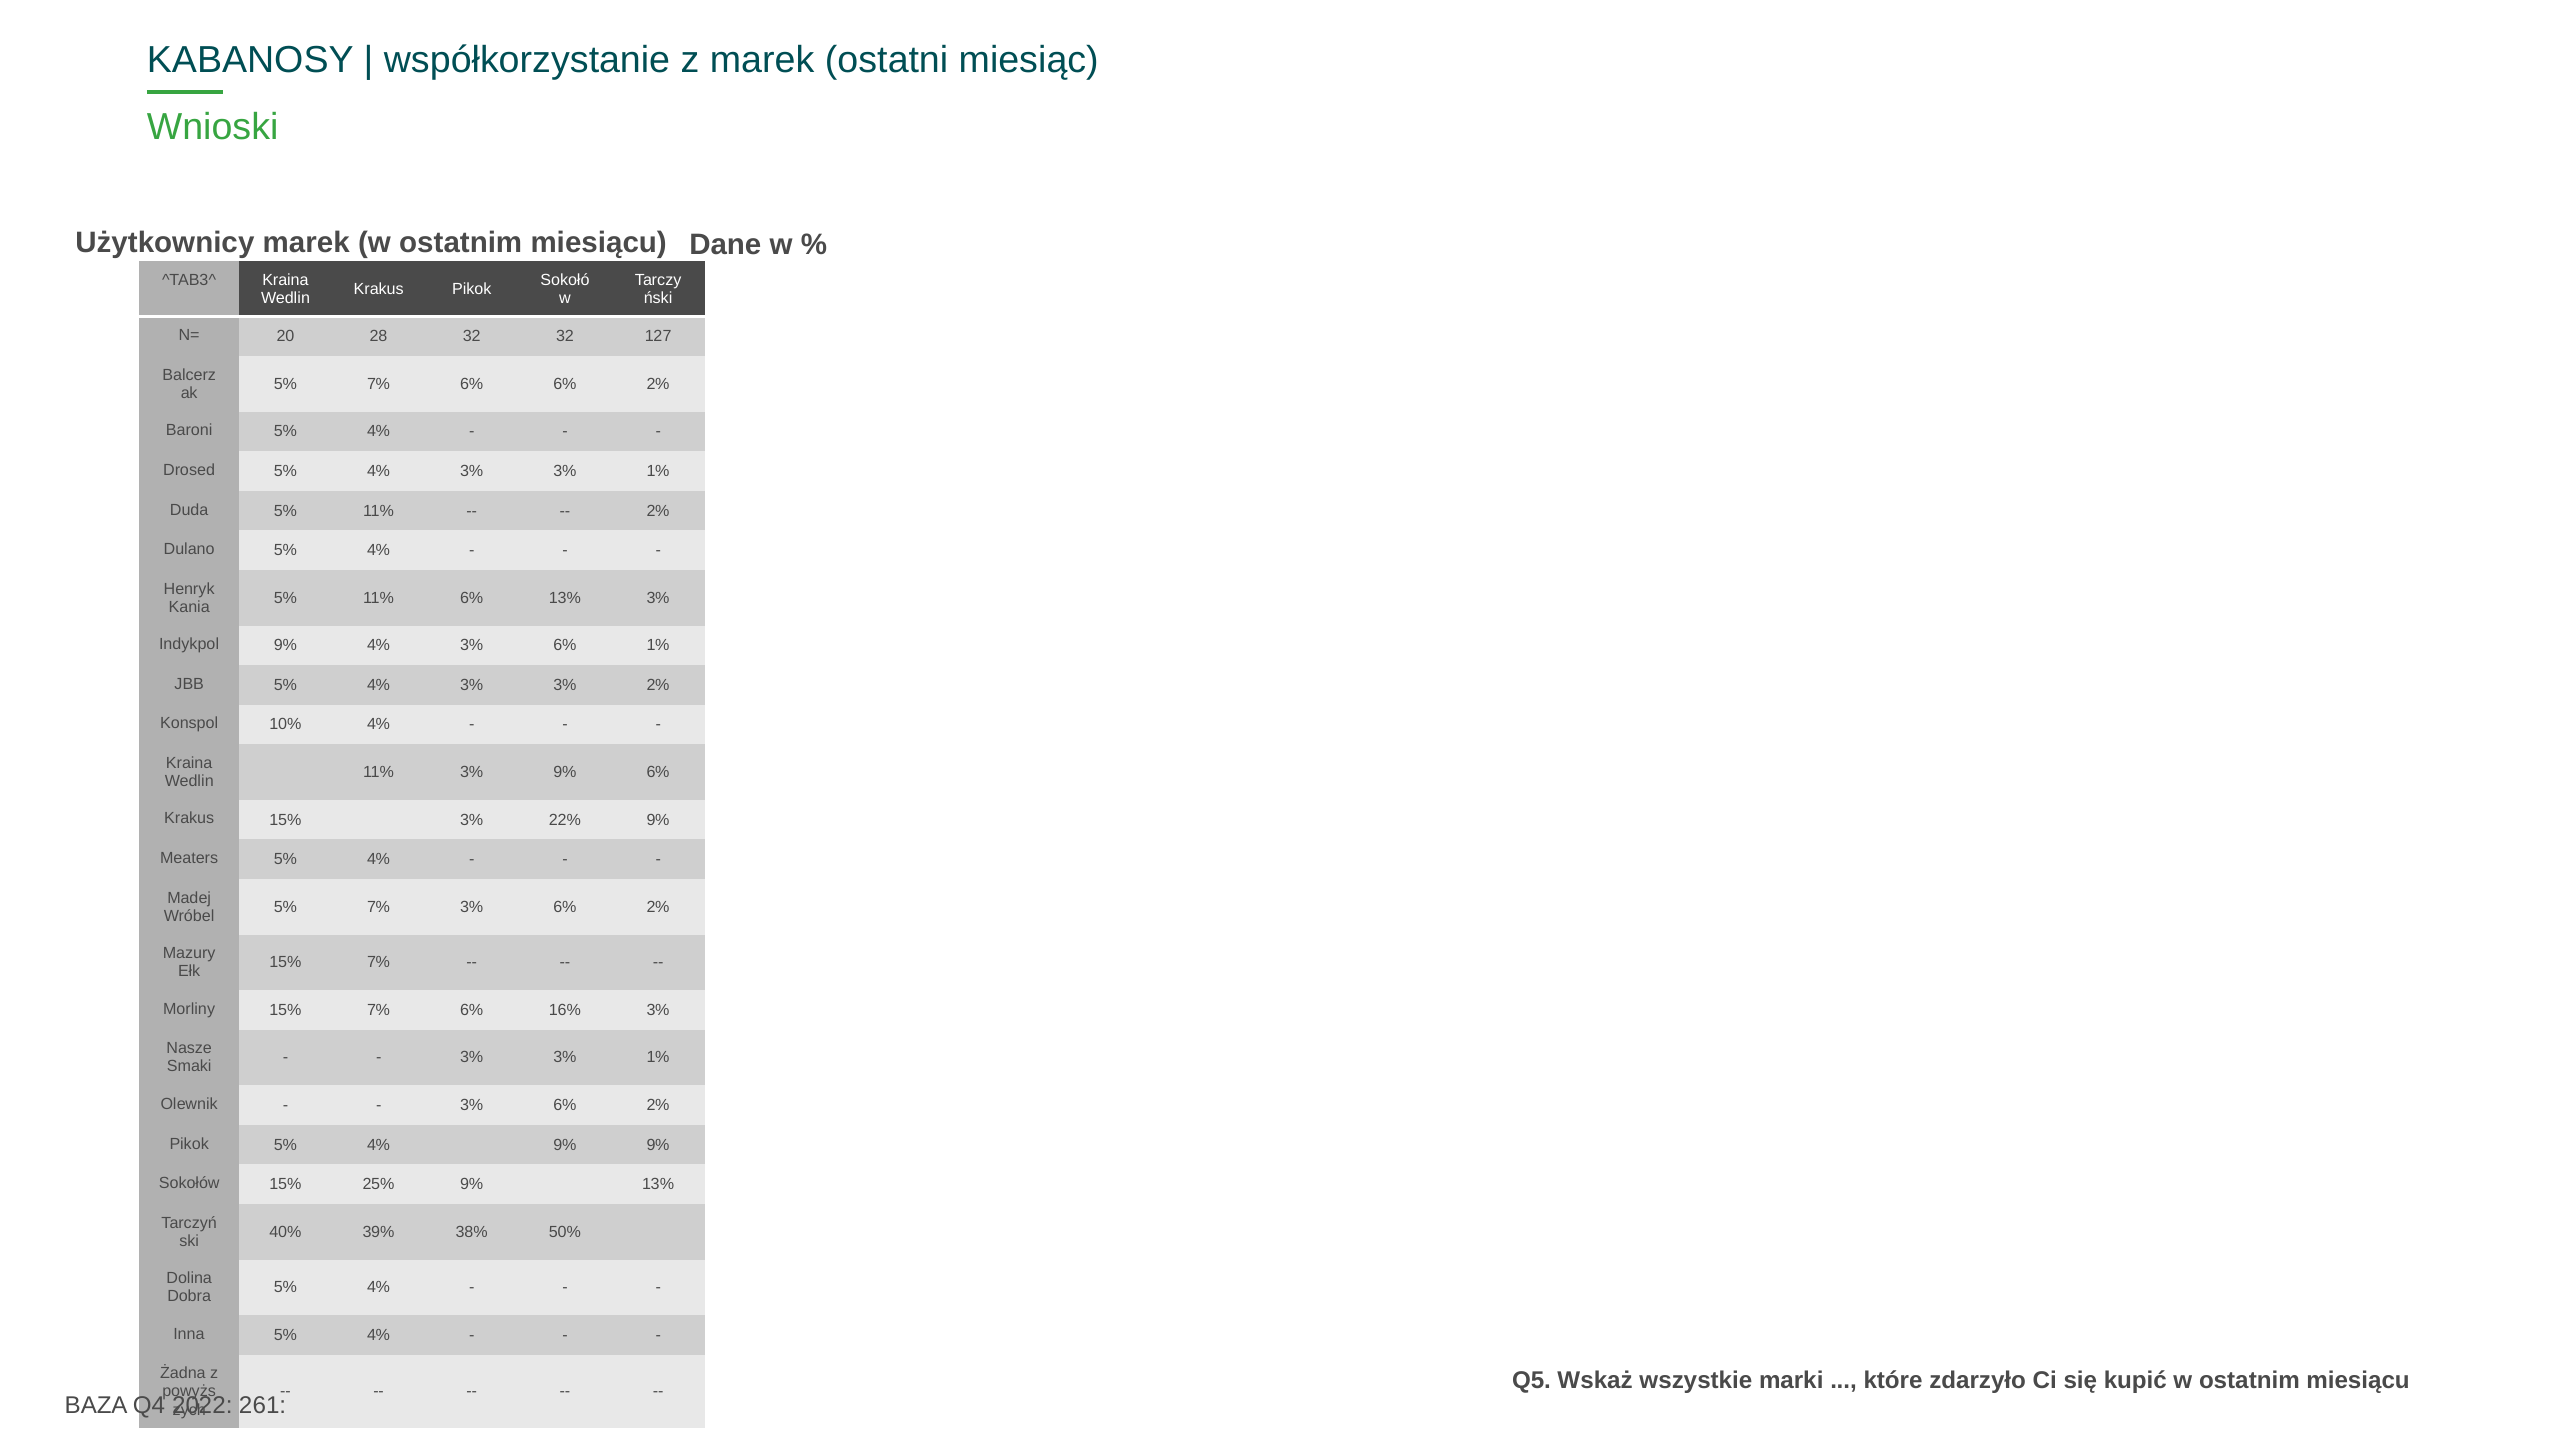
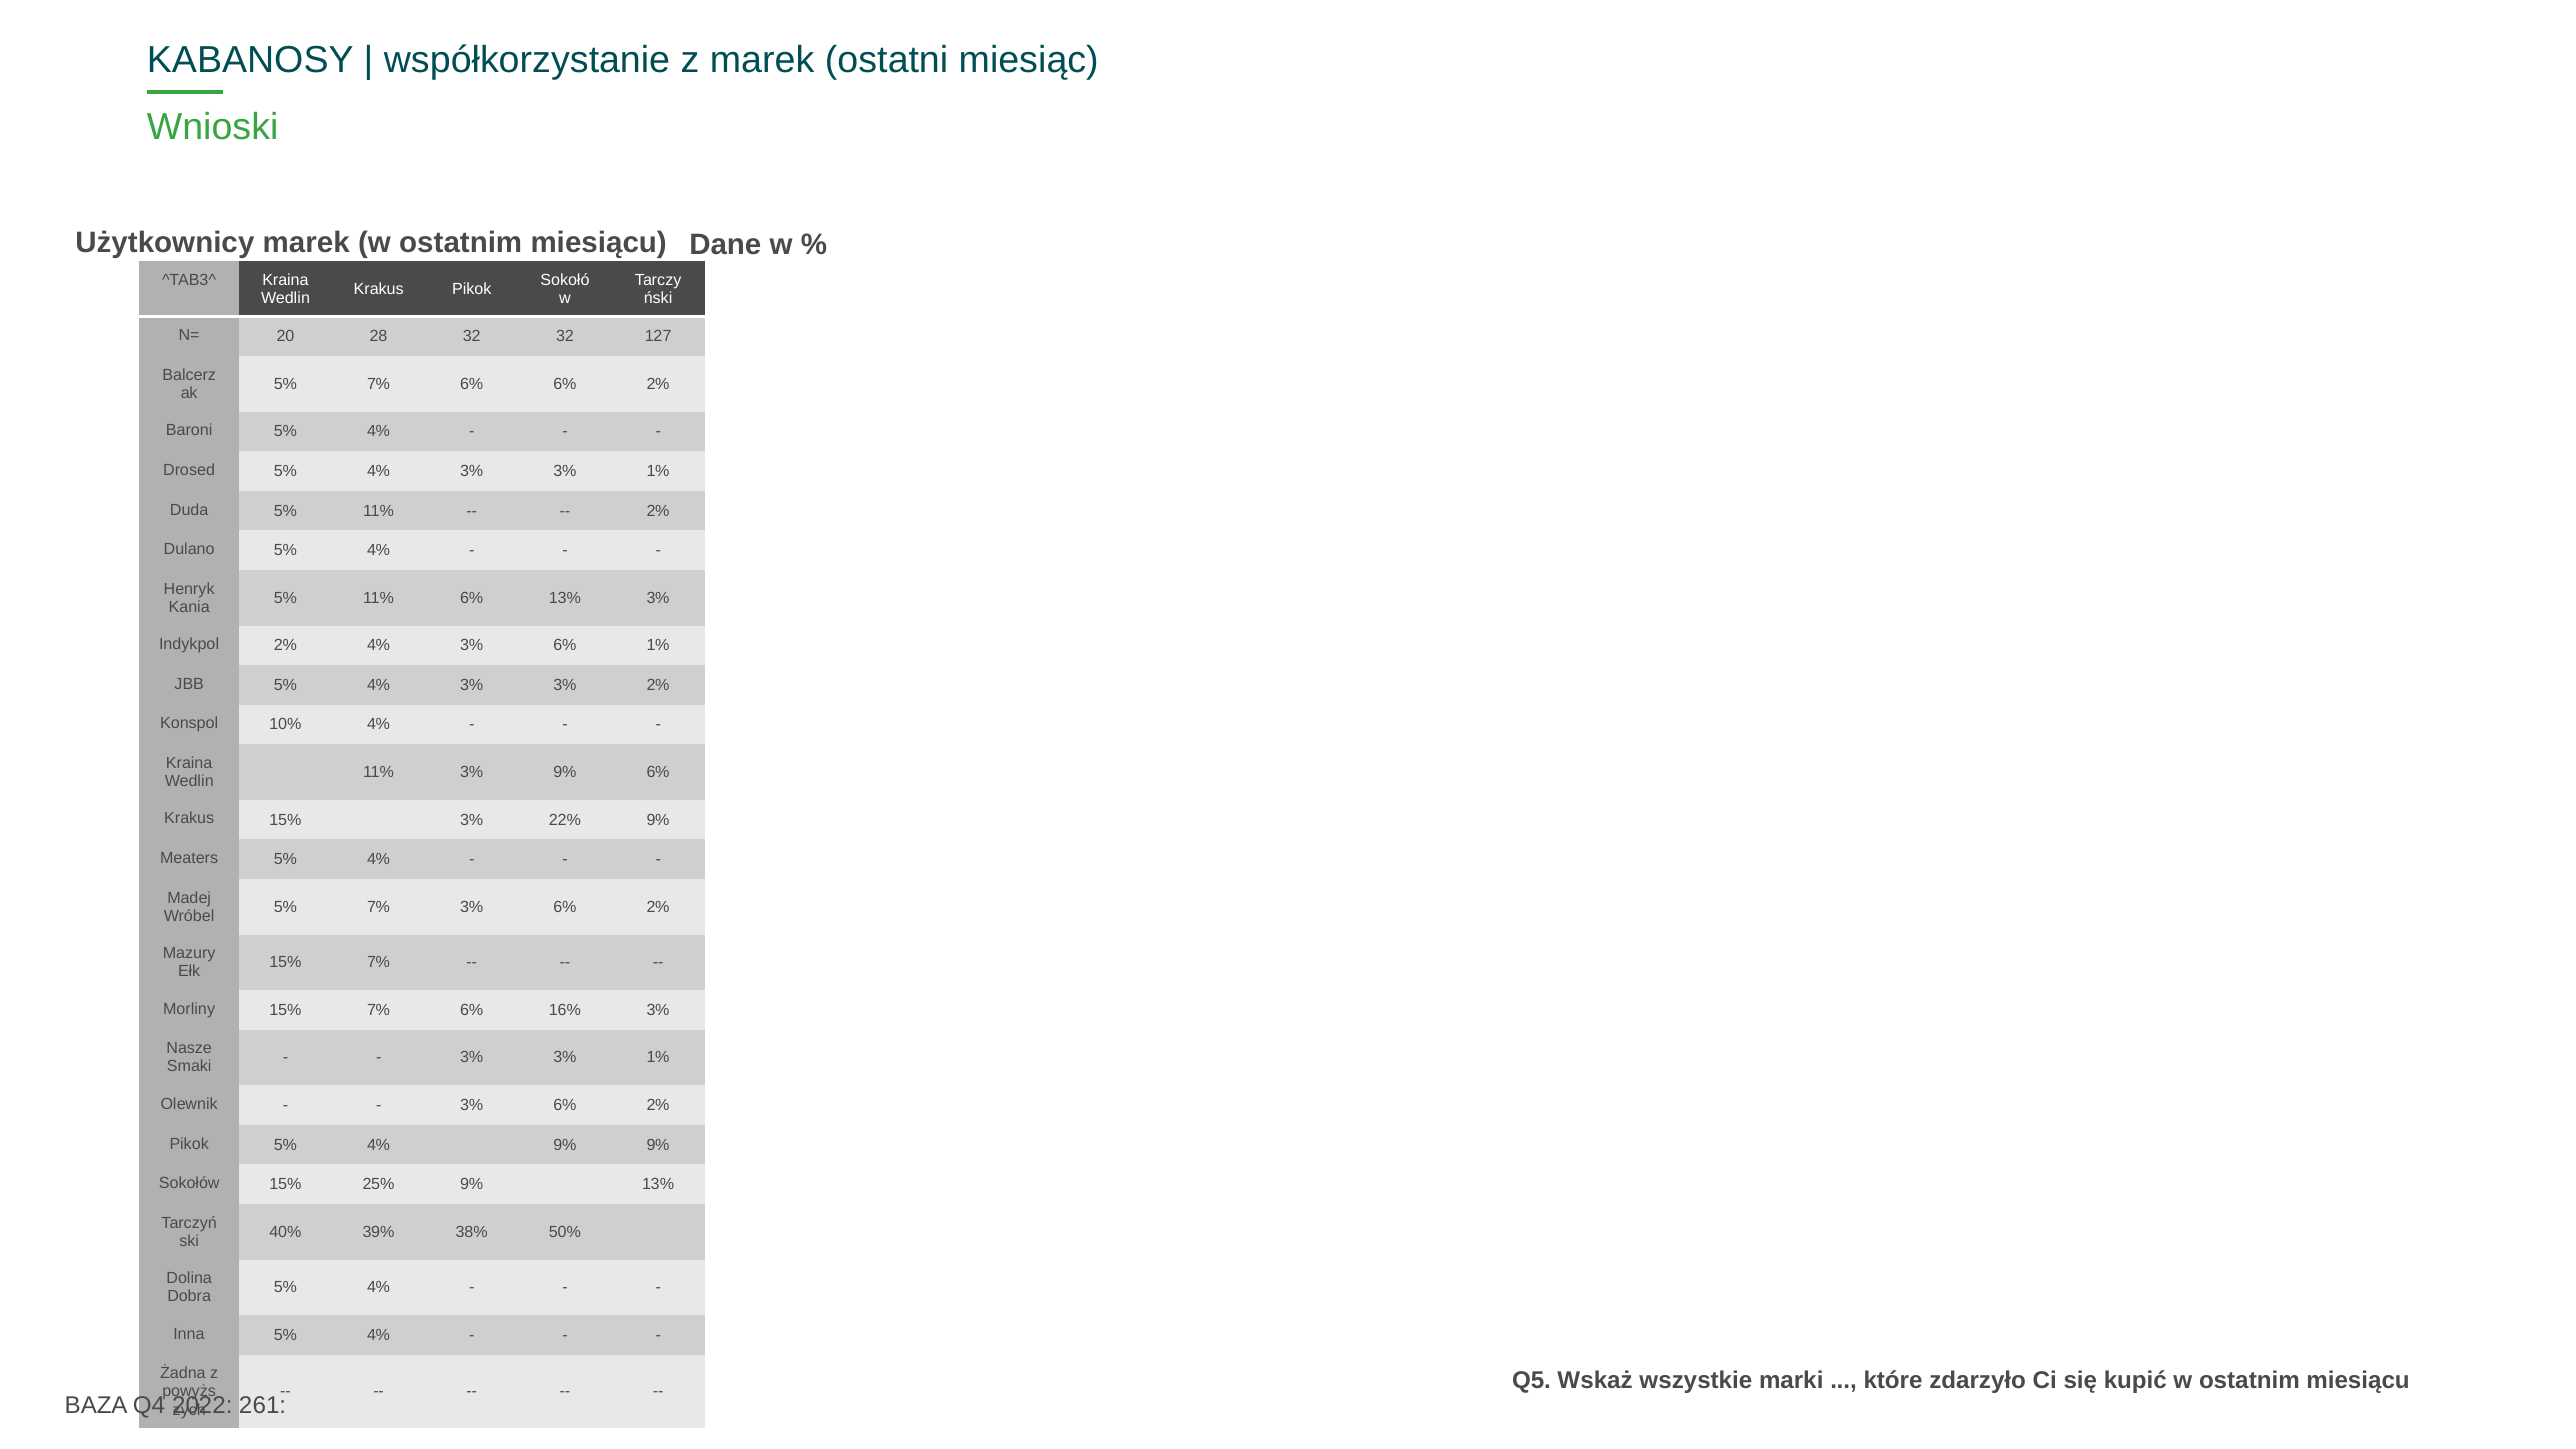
Indykpol 9%: 9% -> 2%
